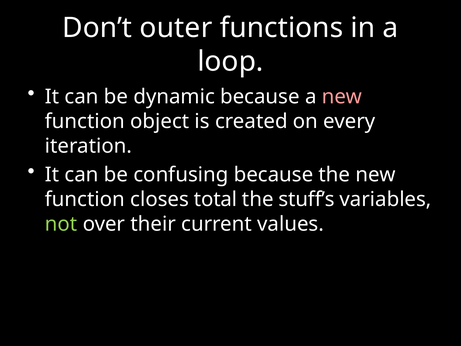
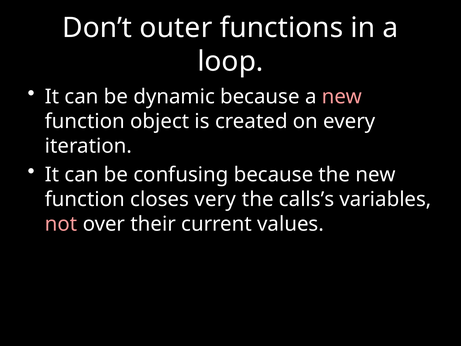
total: total -> very
stuff’s: stuff’s -> calls’s
not colour: light green -> pink
